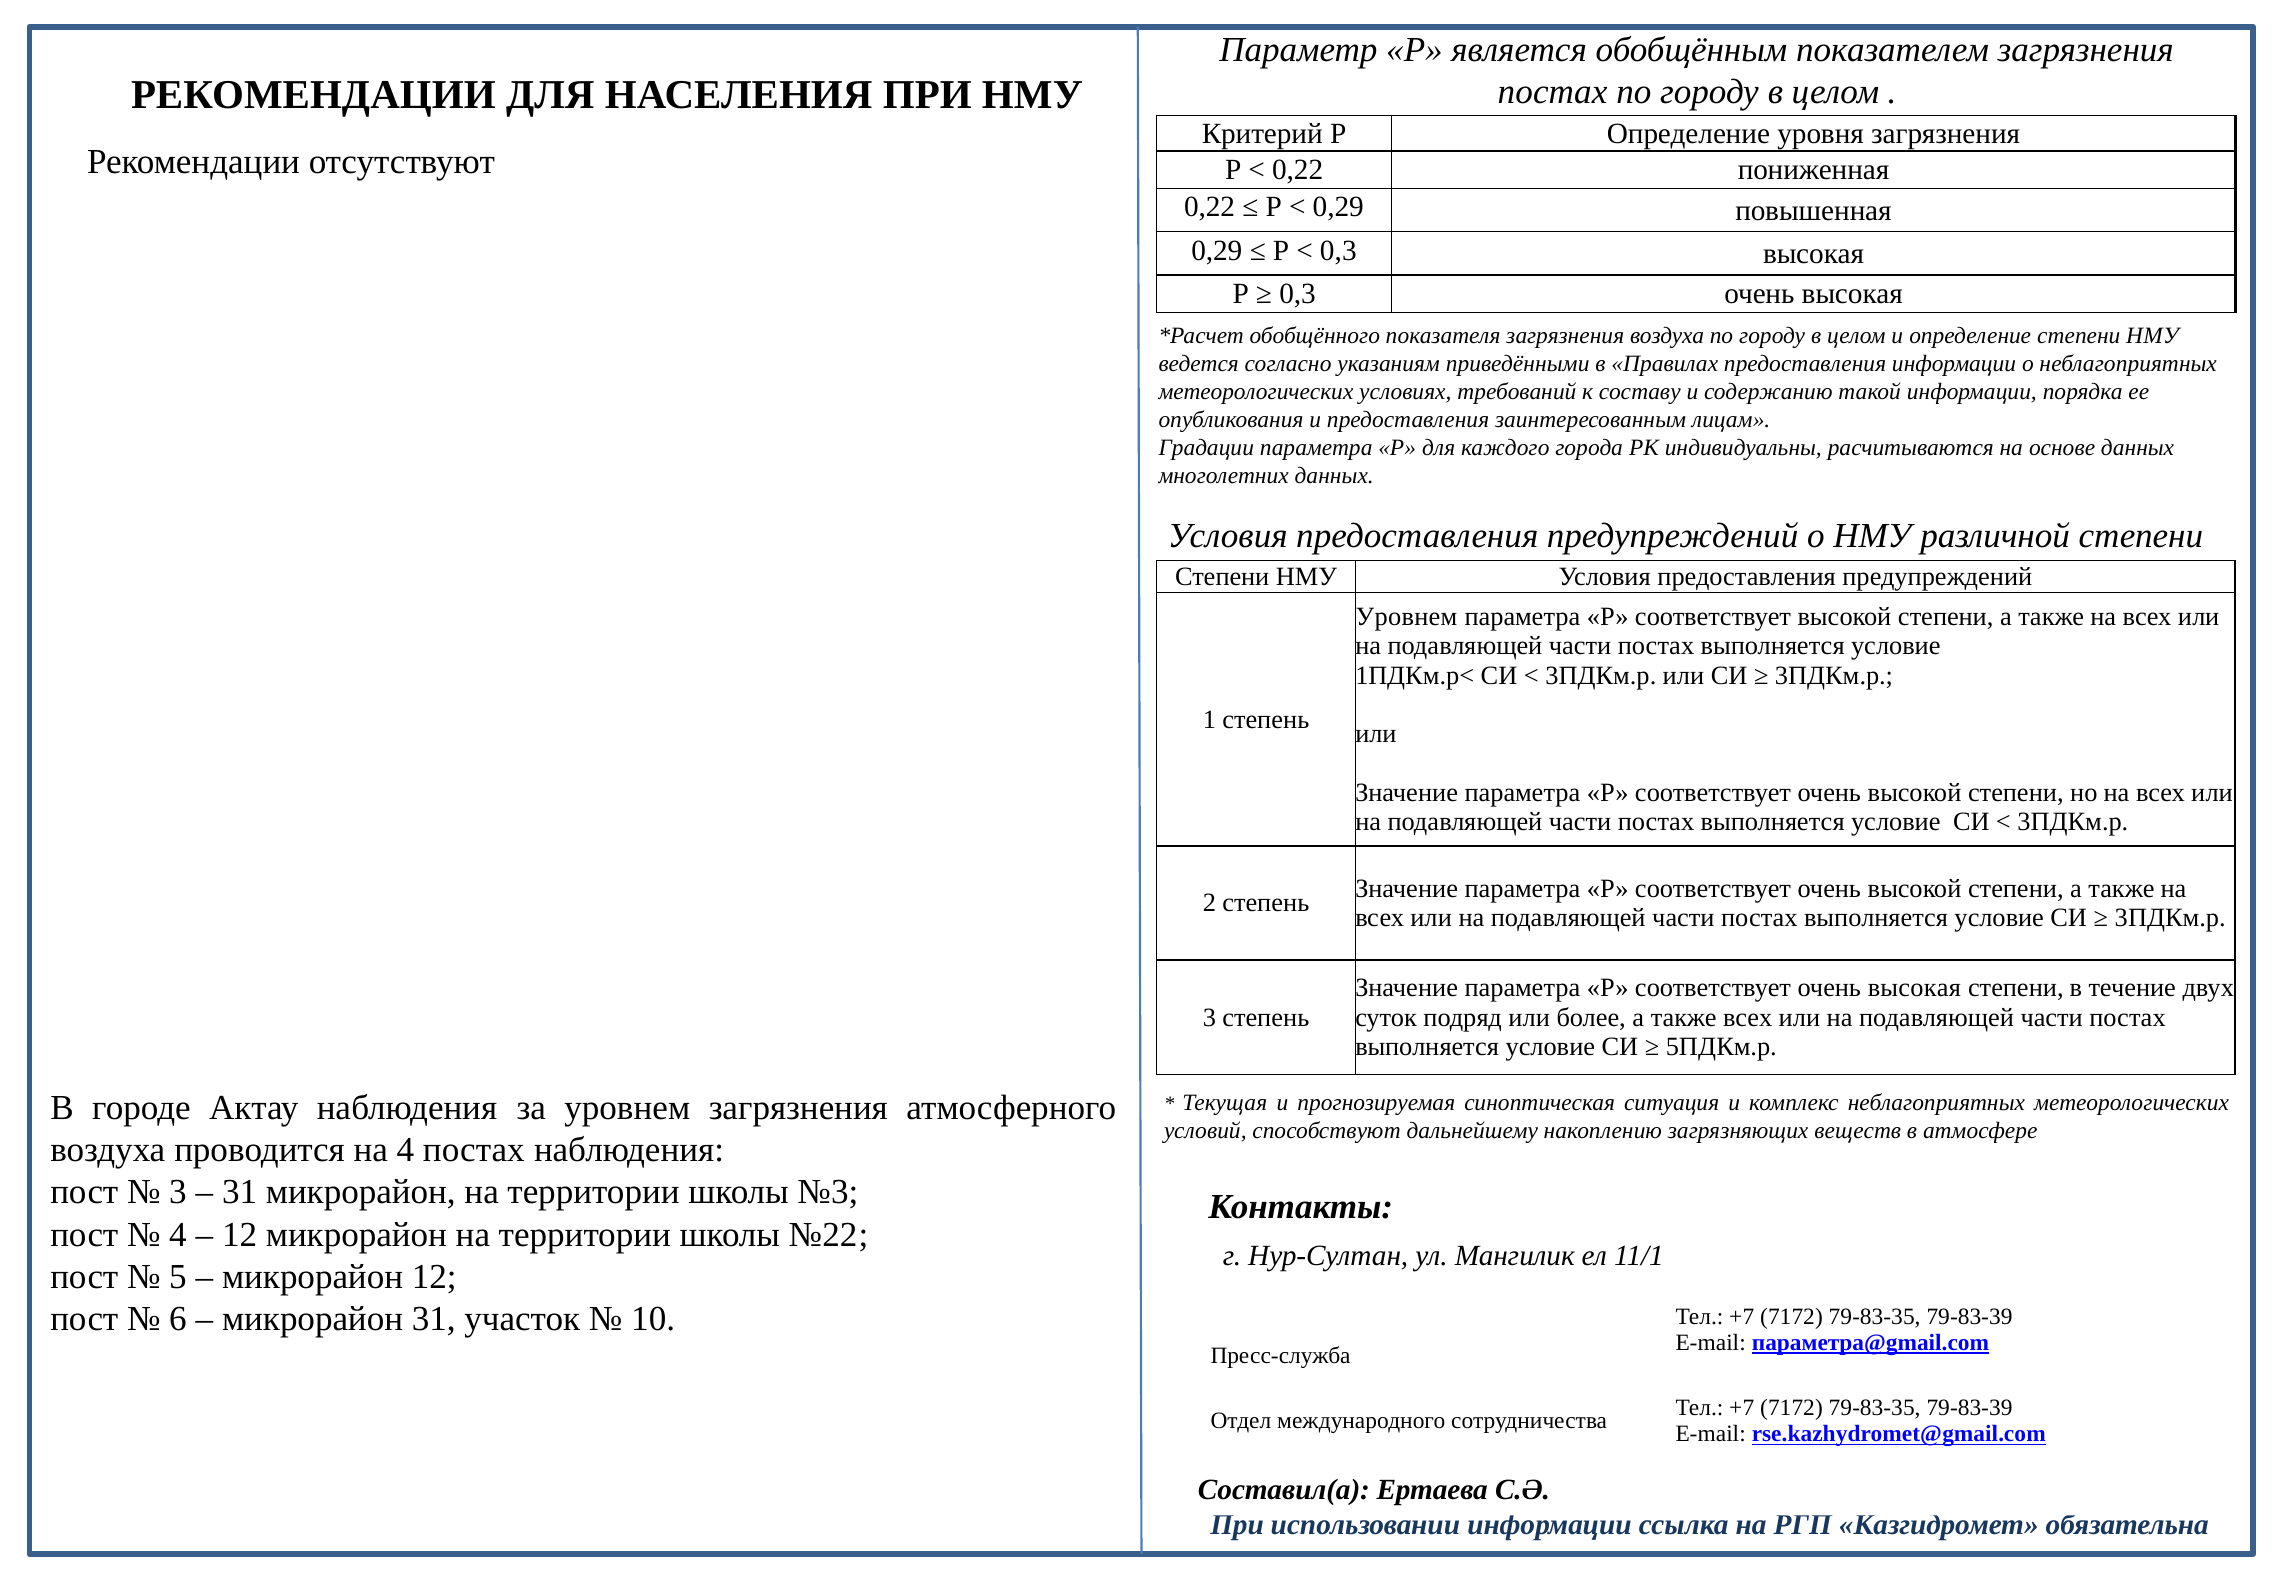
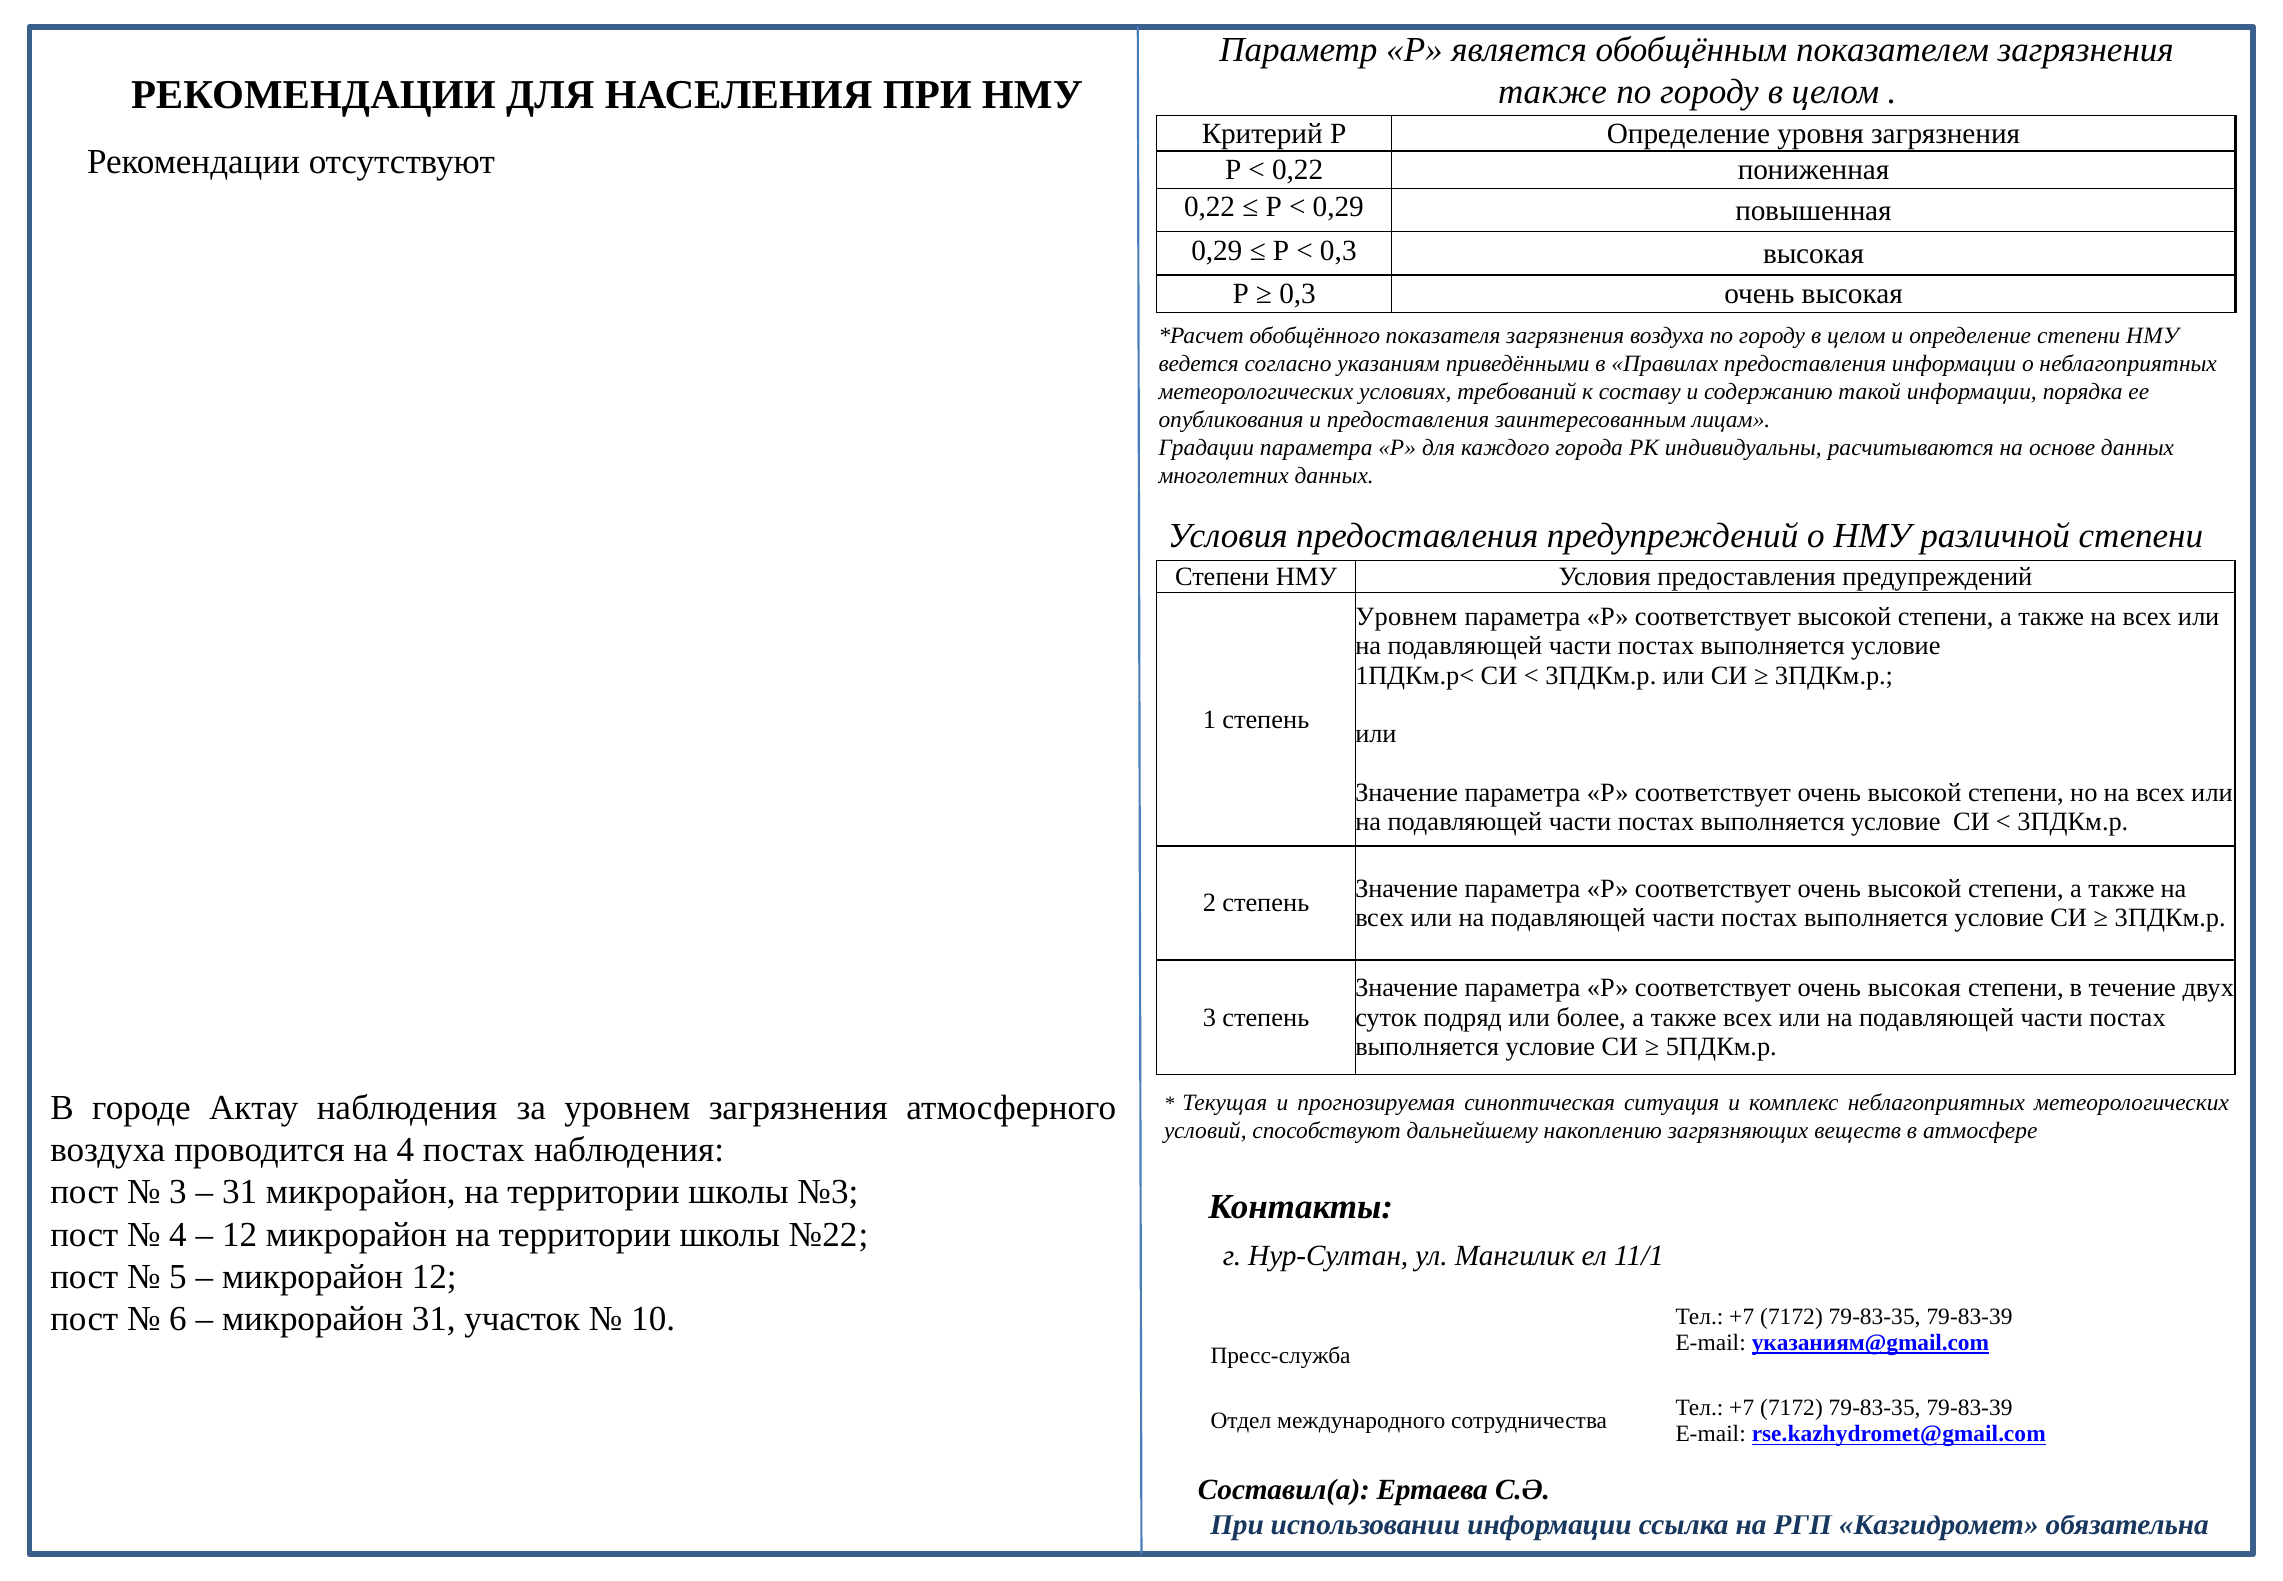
постах at (1553, 92): постах -> также
параметра@gmail.com: параметра@gmail.com -> указаниям@gmail.com
